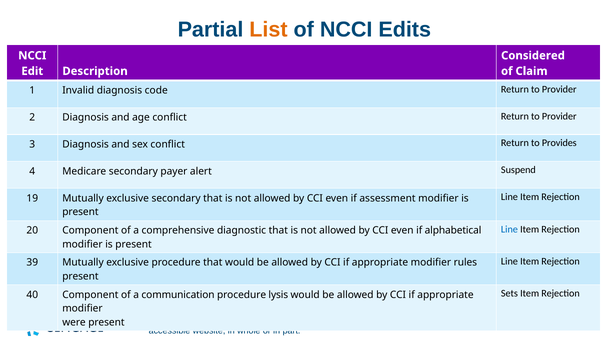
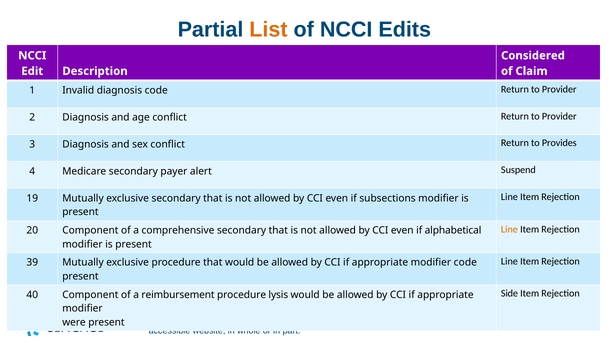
assessment: assessment -> subsections
Line at (509, 229) colour: blue -> orange
comprehensive diagnostic: diagnostic -> secondary
modifier rules: rules -> code
Sets: Sets -> Side
communication: communication -> reimbursement
